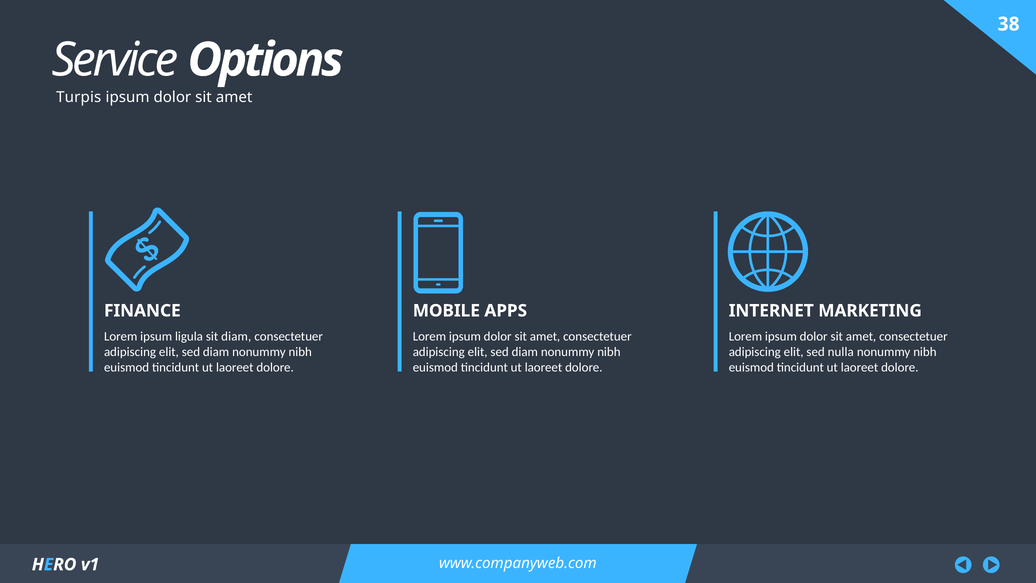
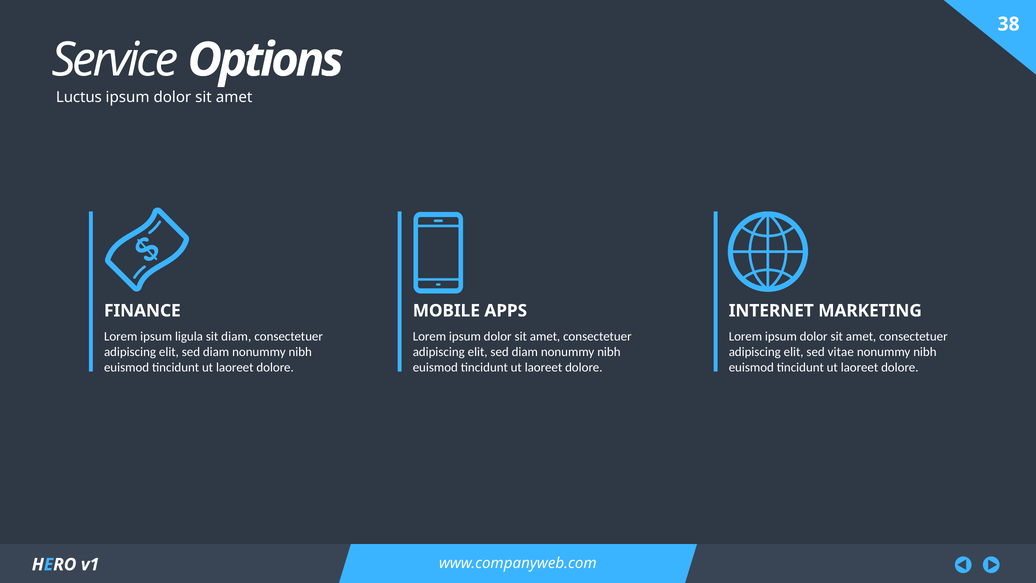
Turpis: Turpis -> Luctus
nulla: nulla -> vitae
